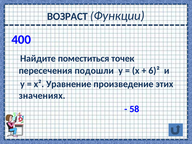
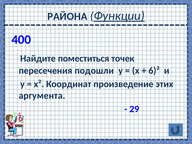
ВОЗРАСТ: ВОЗРАСТ -> РАЙОНА
Функции underline: none -> present
Уравнение: Уравнение -> Координат
значениях: значениях -> аргумента
58: 58 -> 29
